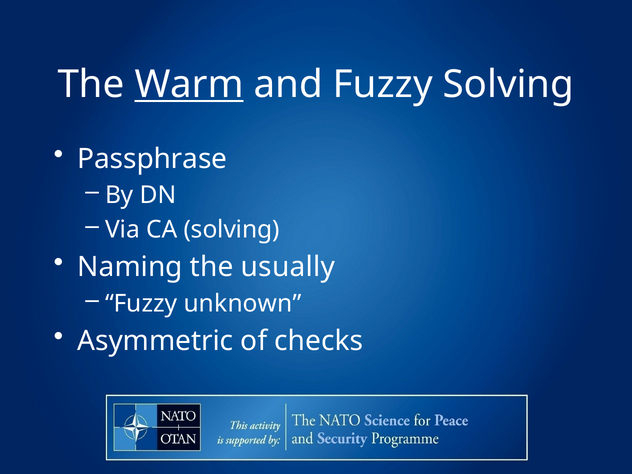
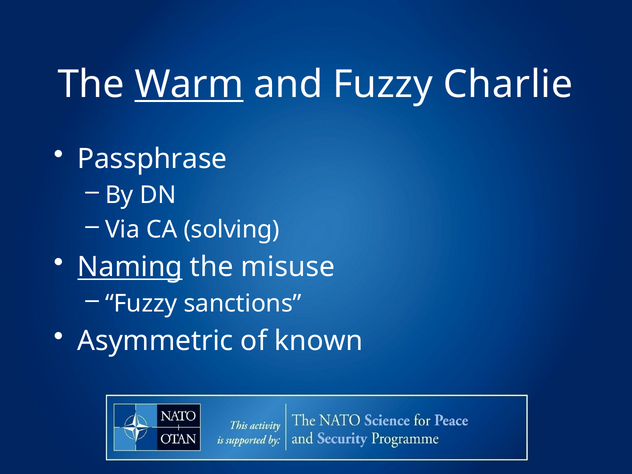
Fuzzy Solving: Solving -> Charlie
Naming underline: none -> present
usually: usually -> misuse
unknown: unknown -> sanctions
checks: checks -> known
